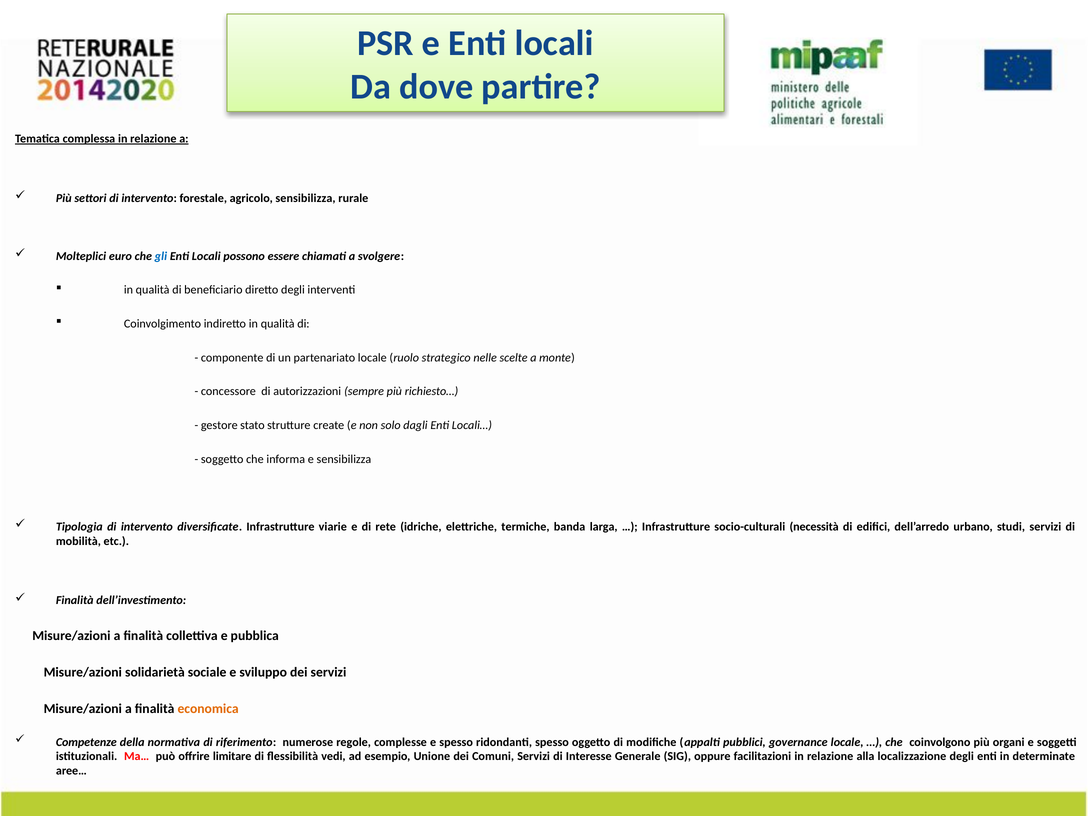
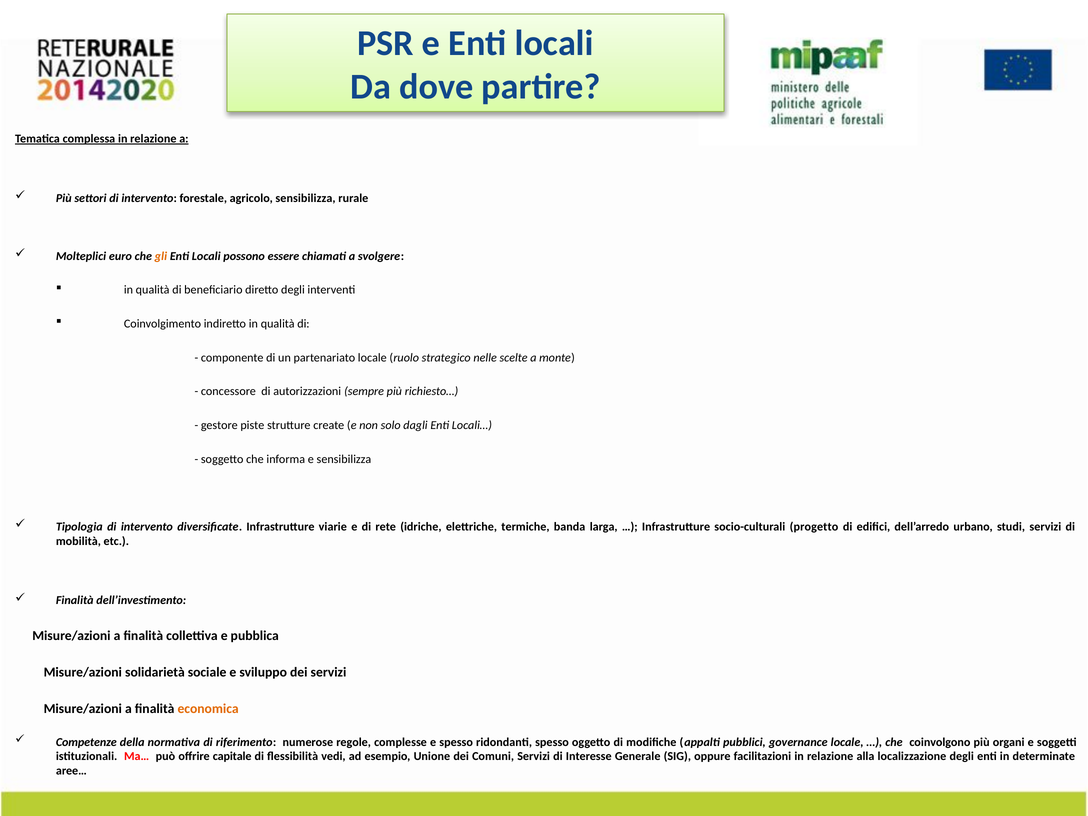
gli colour: blue -> orange
stato: stato -> piste
necessità: necessità -> progetto
limitare: limitare -> capitale
